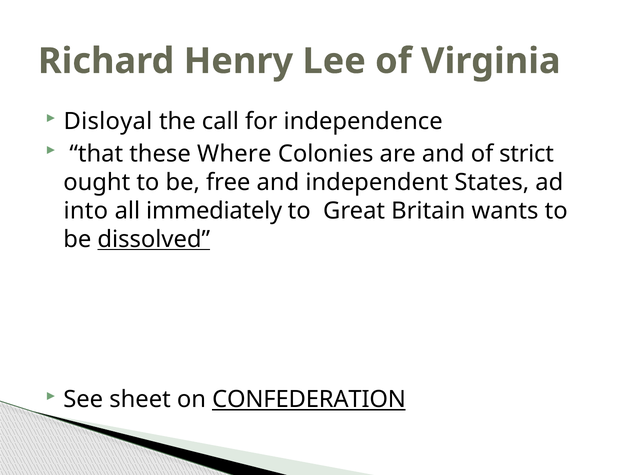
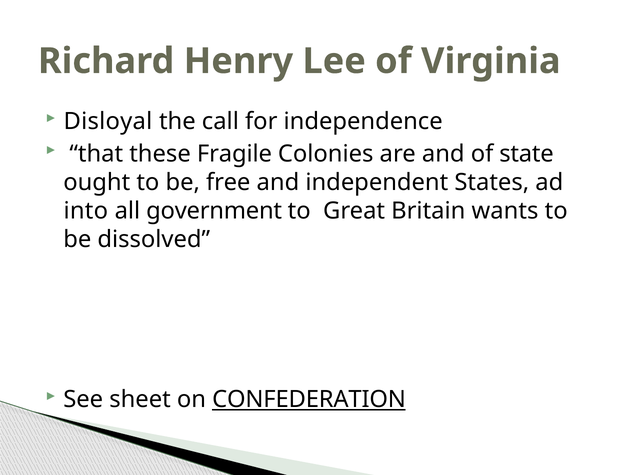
Where: Where -> Fragile
strict: strict -> state
immediately: immediately -> government
dissolved underline: present -> none
